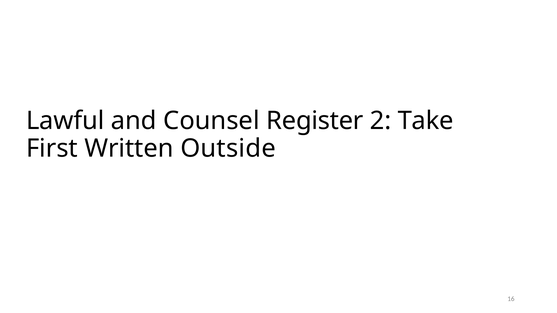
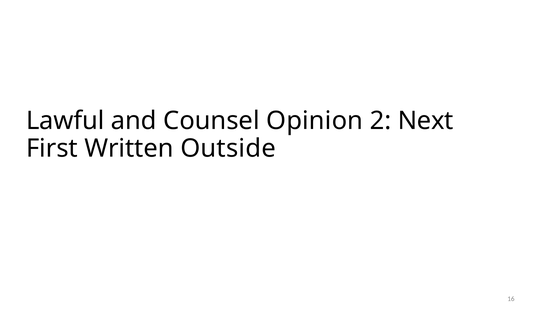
Register: Register -> Opinion
Take: Take -> Next
